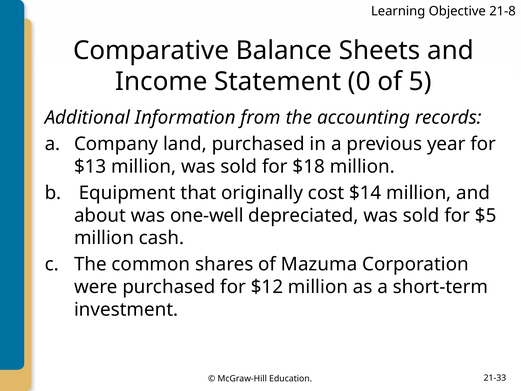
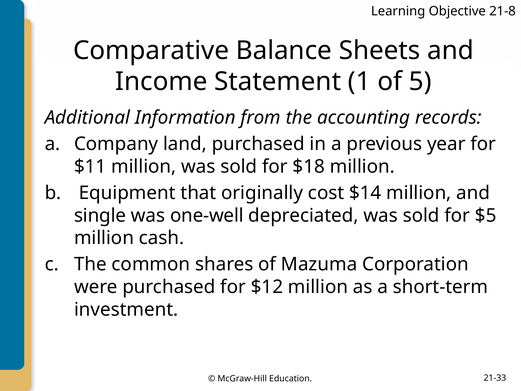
0: 0 -> 1
$13: $13 -> $11
about: about -> single
